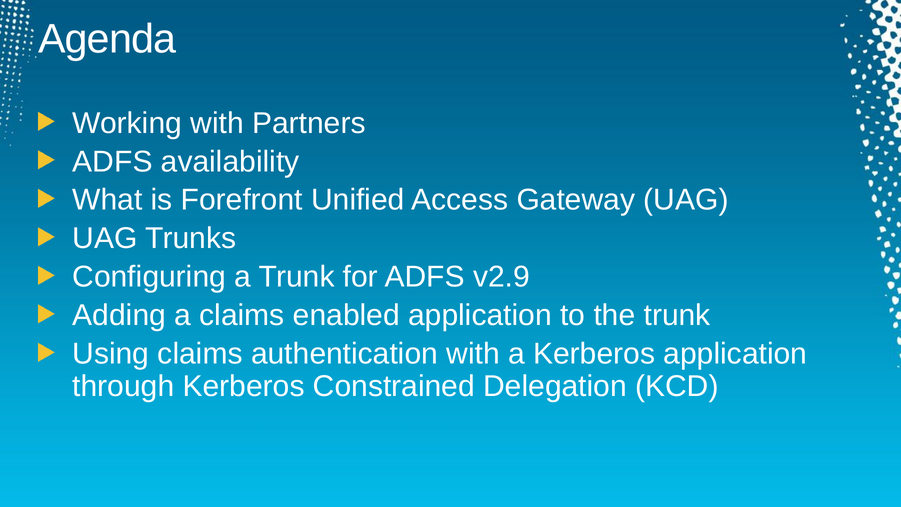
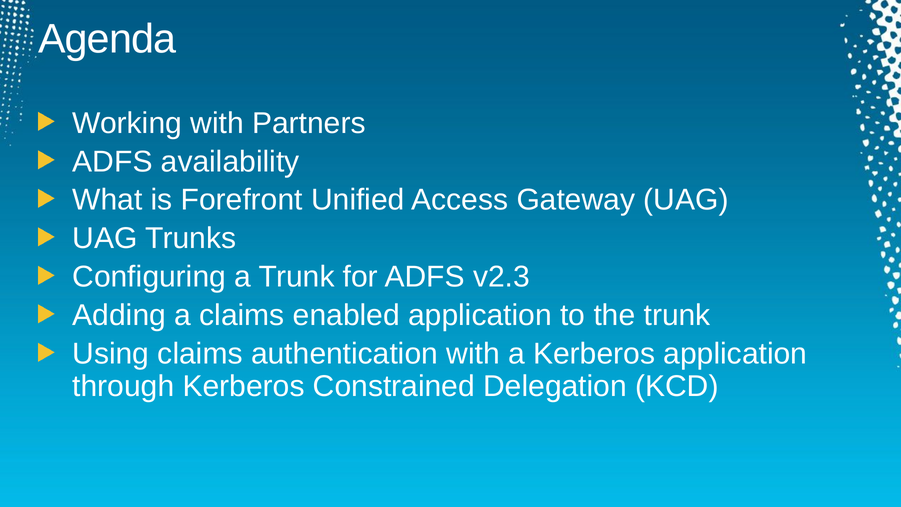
v2.9: v2.9 -> v2.3
